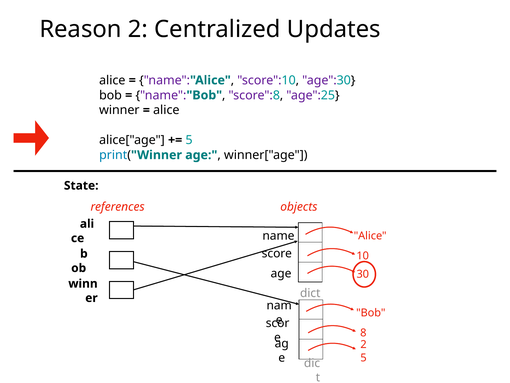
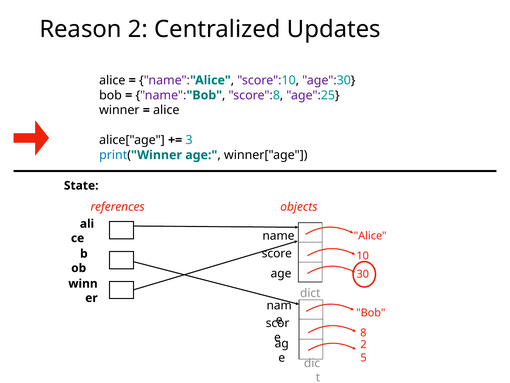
5 at (189, 140): 5 -> 3
